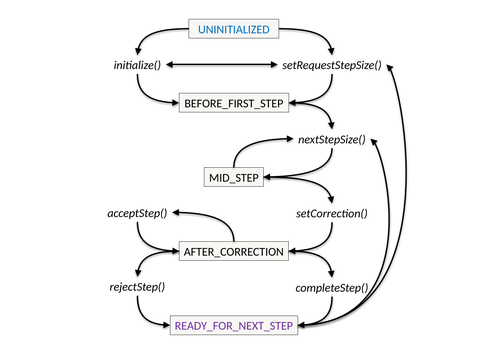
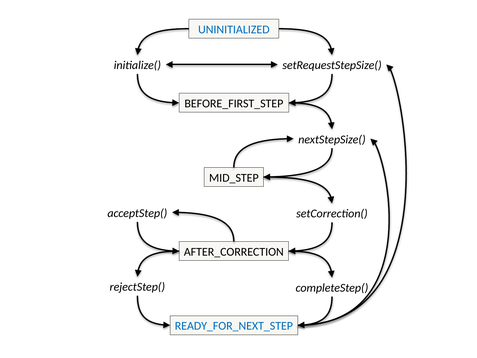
READY_FOR_NEXT_STEP colour: purple -> blue
